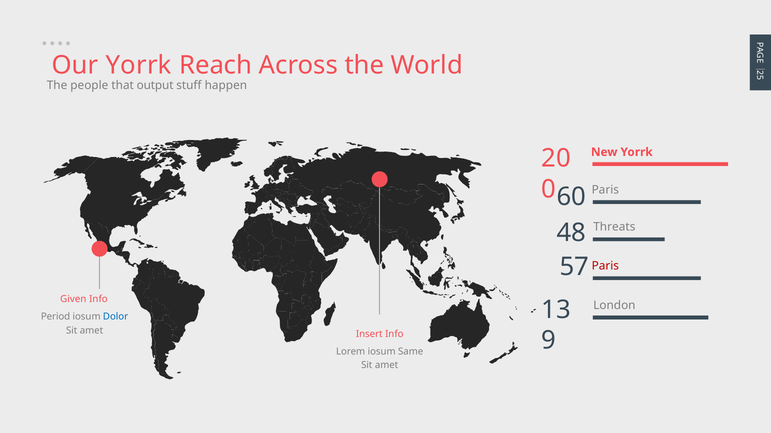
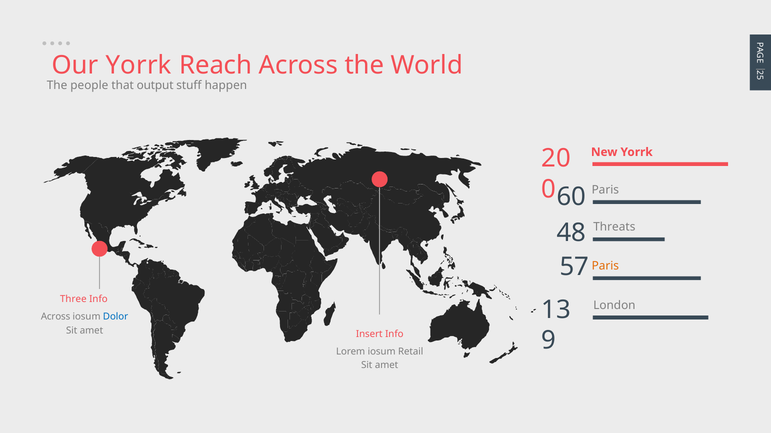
Paris at (605, 266) colour: red -> orange
Given: Given -> Three
Period at (56, 317): Period -> Across
Same: Same -> Retail
